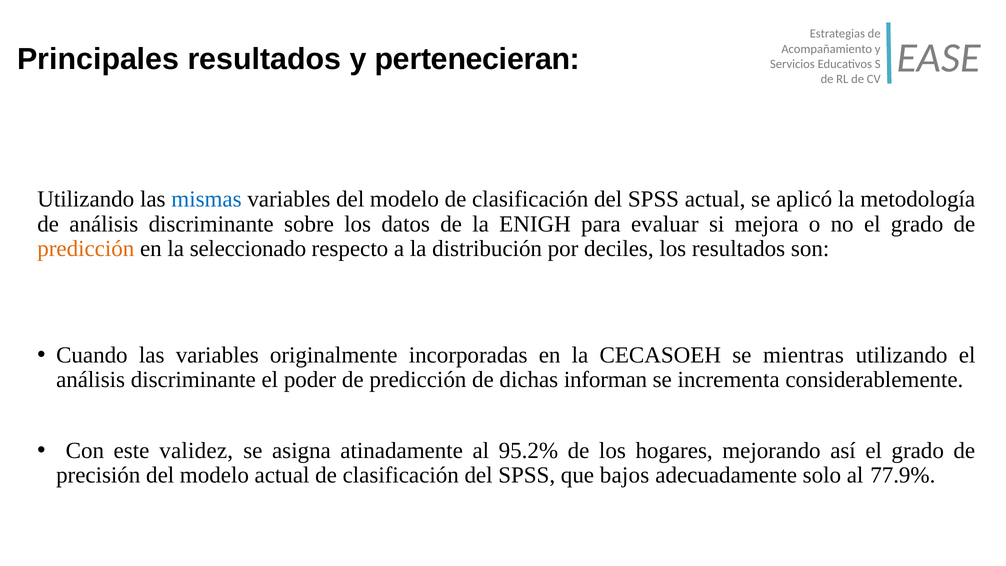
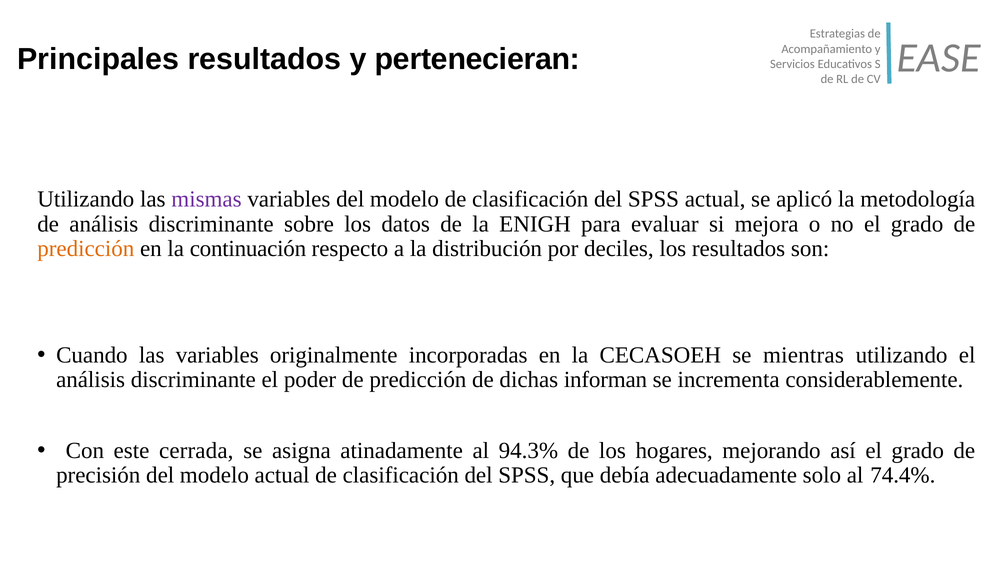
mismas colour: blue -> purple
seleccionado: seleccionado -> continuación
validez: validez -> cerrada
95.2%: 95.2% -> 94.3%
bajos: bajos -> debía
77.9%: 77.9% -> 74.4%
